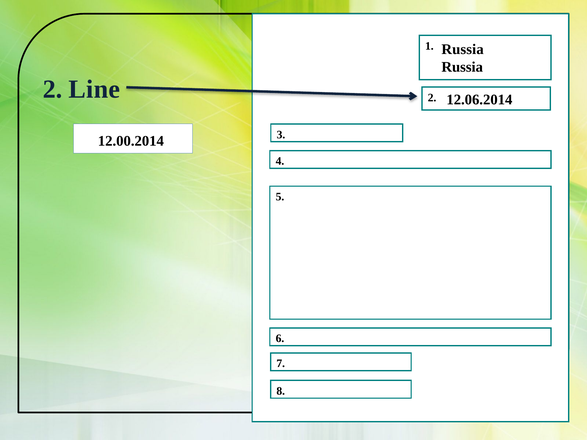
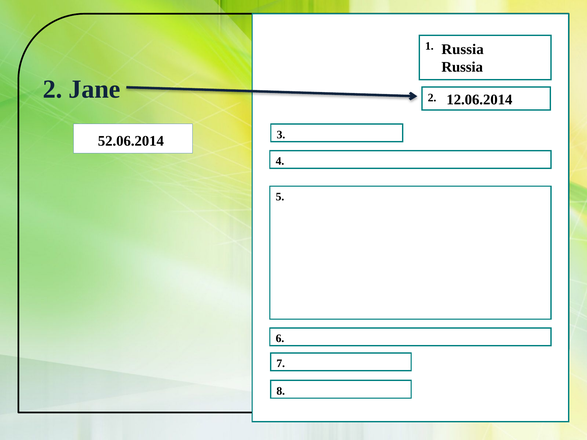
Line: Line -> Jane
12.00.2014: 12.00.2014 -> 52.06.2014
